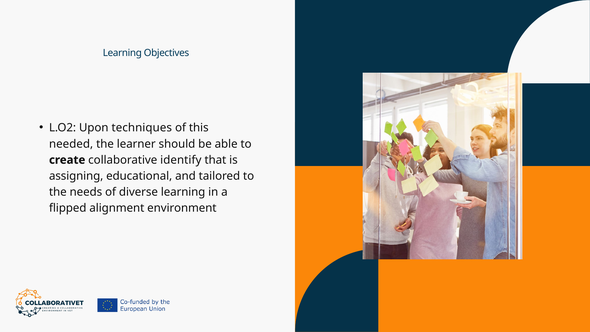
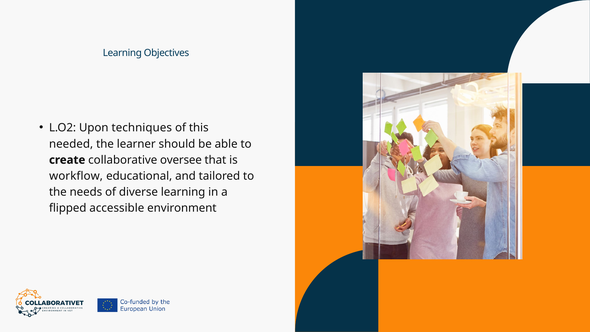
identify: identify -> oversee
assigning: assigning -> workflow
alignment: alignment -> accessible
